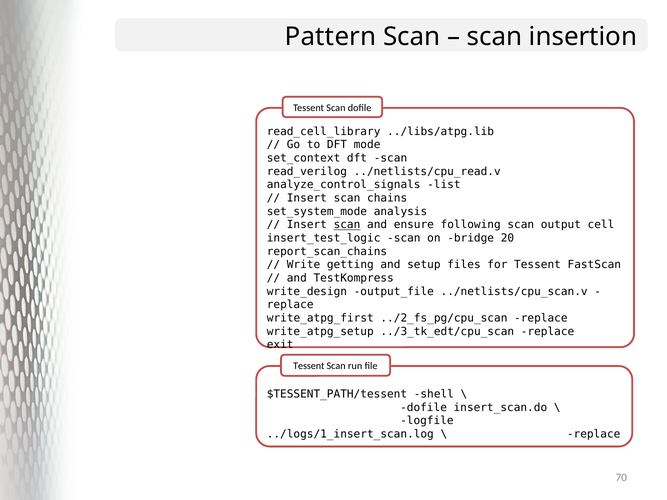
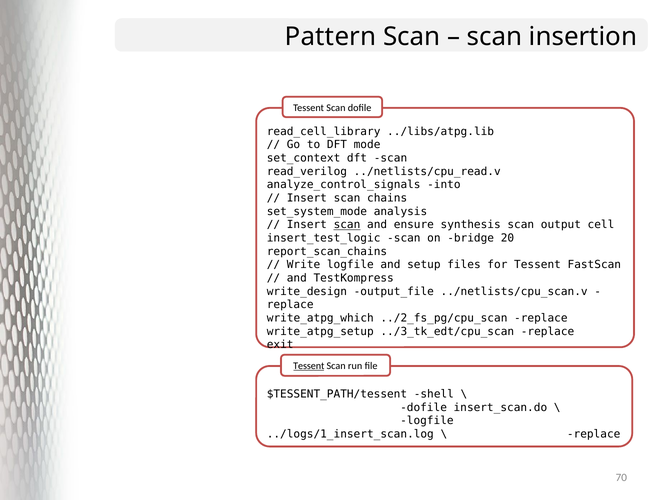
list: list -> into
following: following -> synthesis
Write getting: getting -> logfile
write_atpg_first: write_atpg_first -> write_atpg_which
Tessent at (309, 366) underline: none -> present
